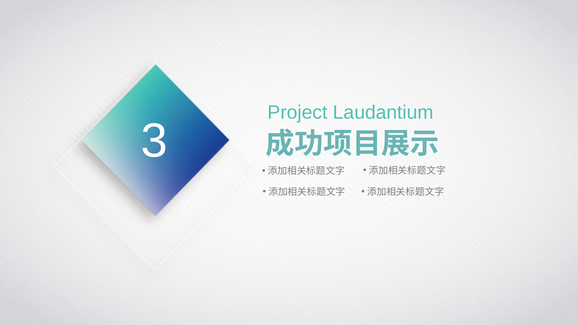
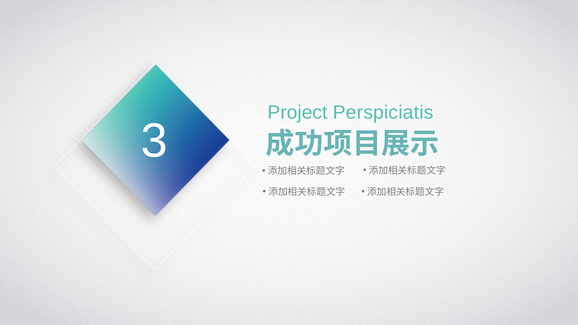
Laudantium: Laudantium -> Perspiciatis
